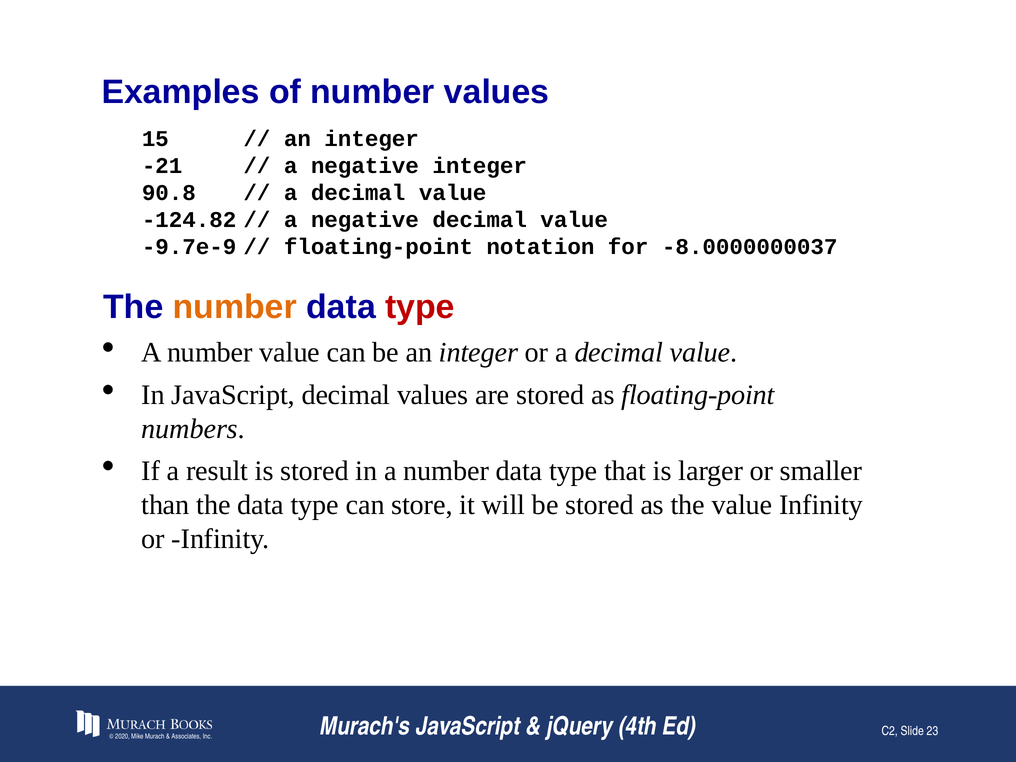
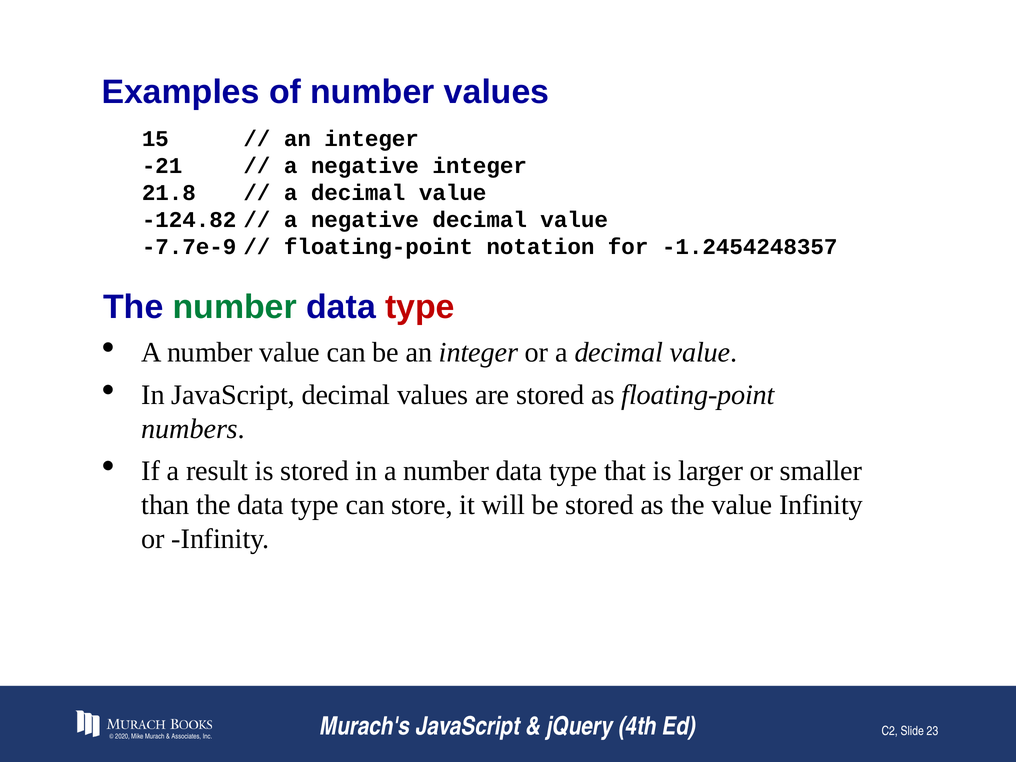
90.8: 90.8 -> 21.8
-9.7e-9: -9.7e-9 -> -7.7e-9
-8.0000000037: -8.0000000037 -> -1.2454248357
number at (235, 307) colour: orange -> green
